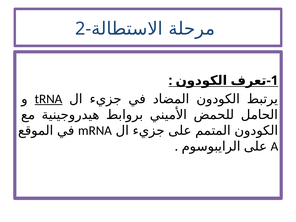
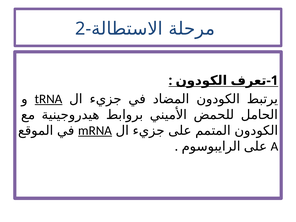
mRNA underline: none -> present
